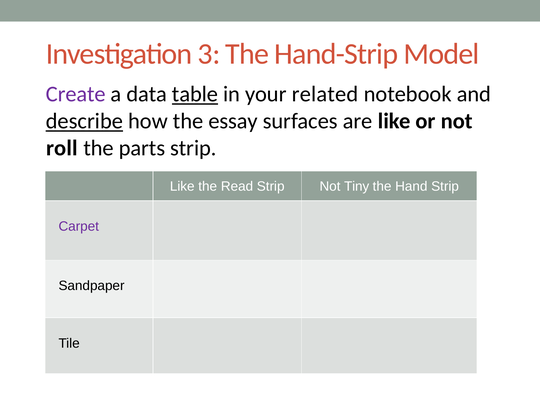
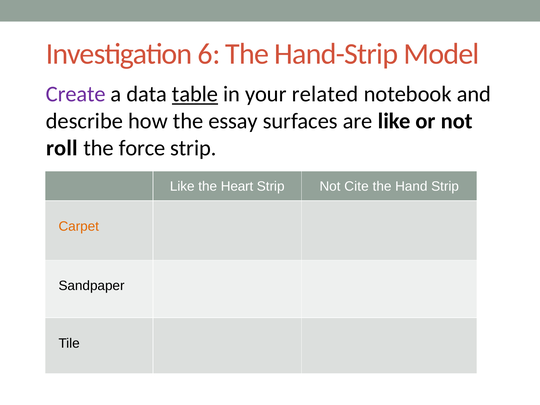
3: 3 -> 6
describe underline: present -> none
parts: parts -> force
Read: Read -> Heart
Tiny: Tiny -> Cite
Carpet colour: purple -> orange
